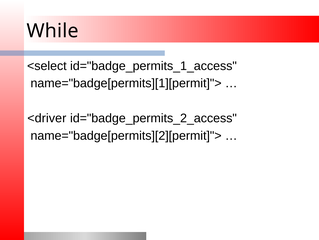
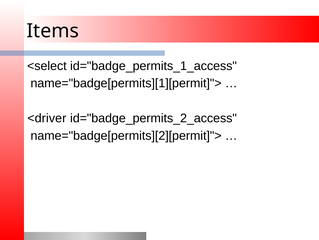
While: While -> Items
